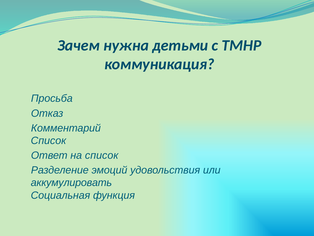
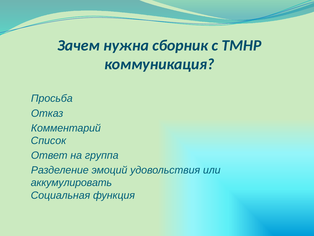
детьми: детьми -> сборник
на список: список -> группа
